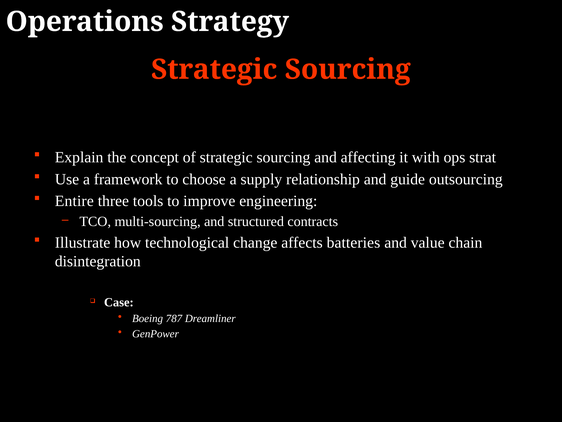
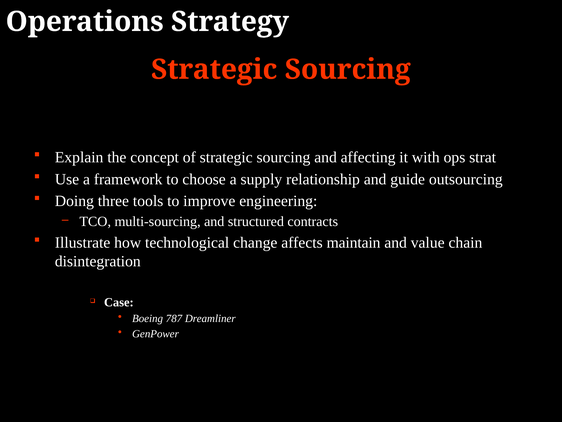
Entire: Entire -> Doing
batteries: batteries -> maintain
